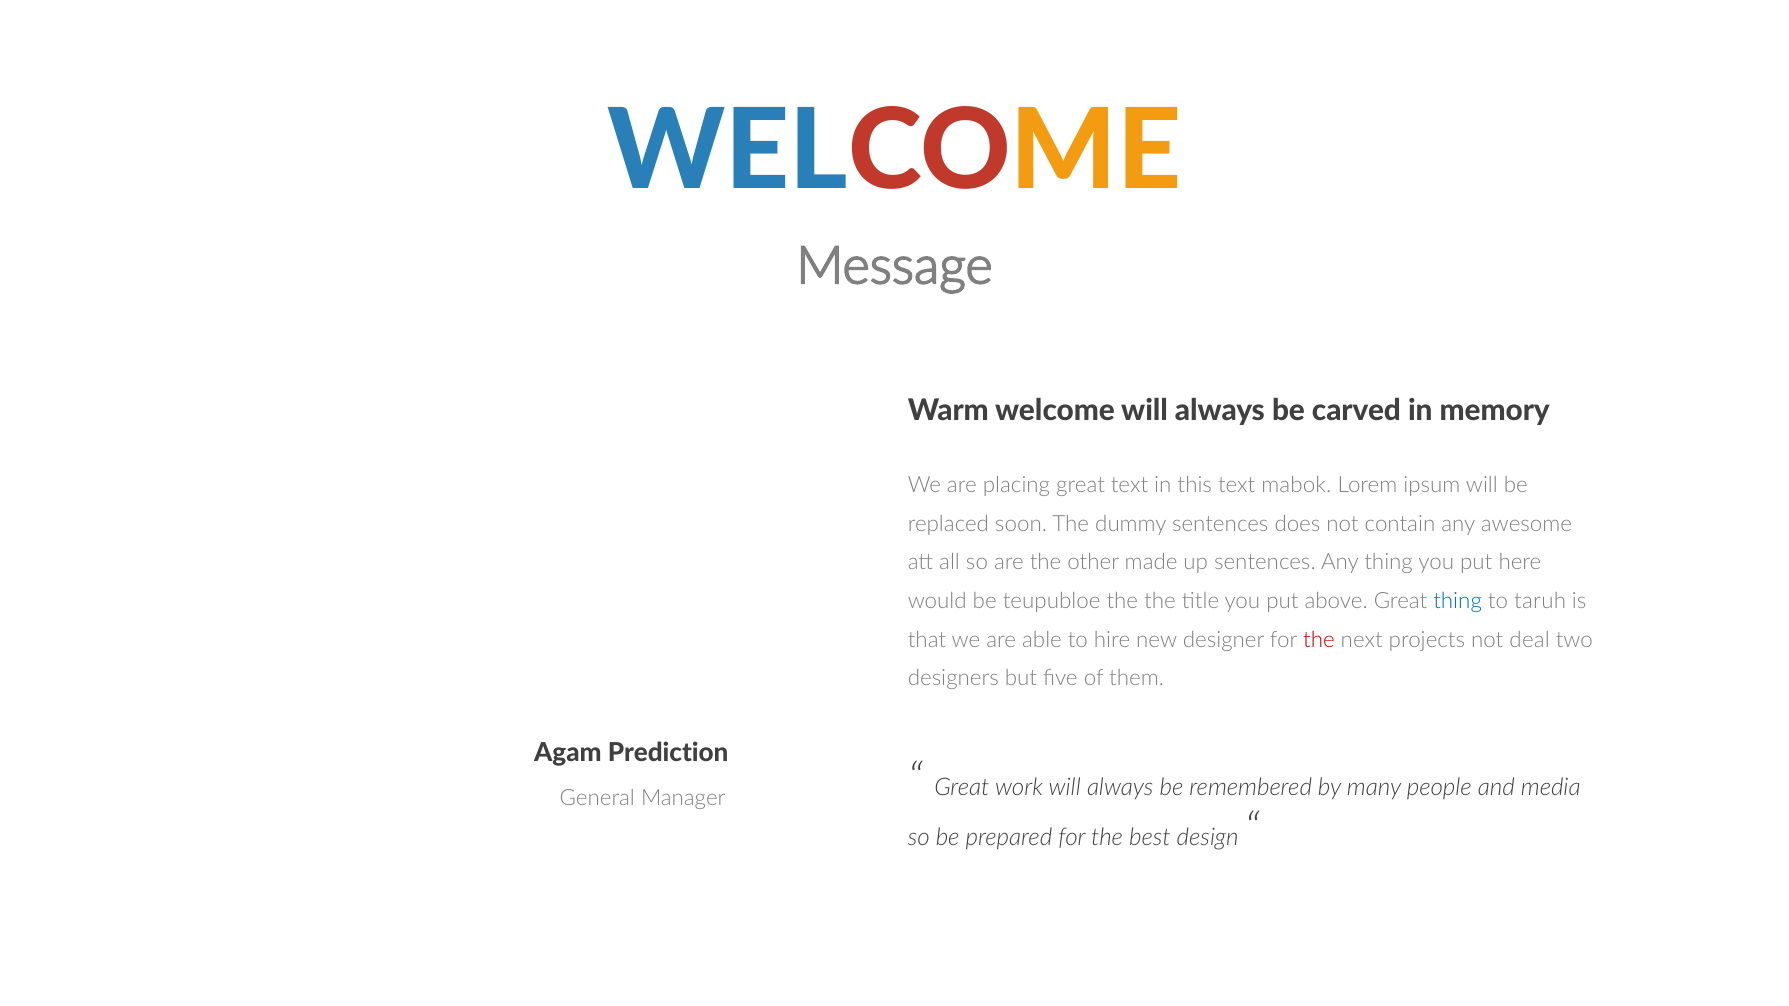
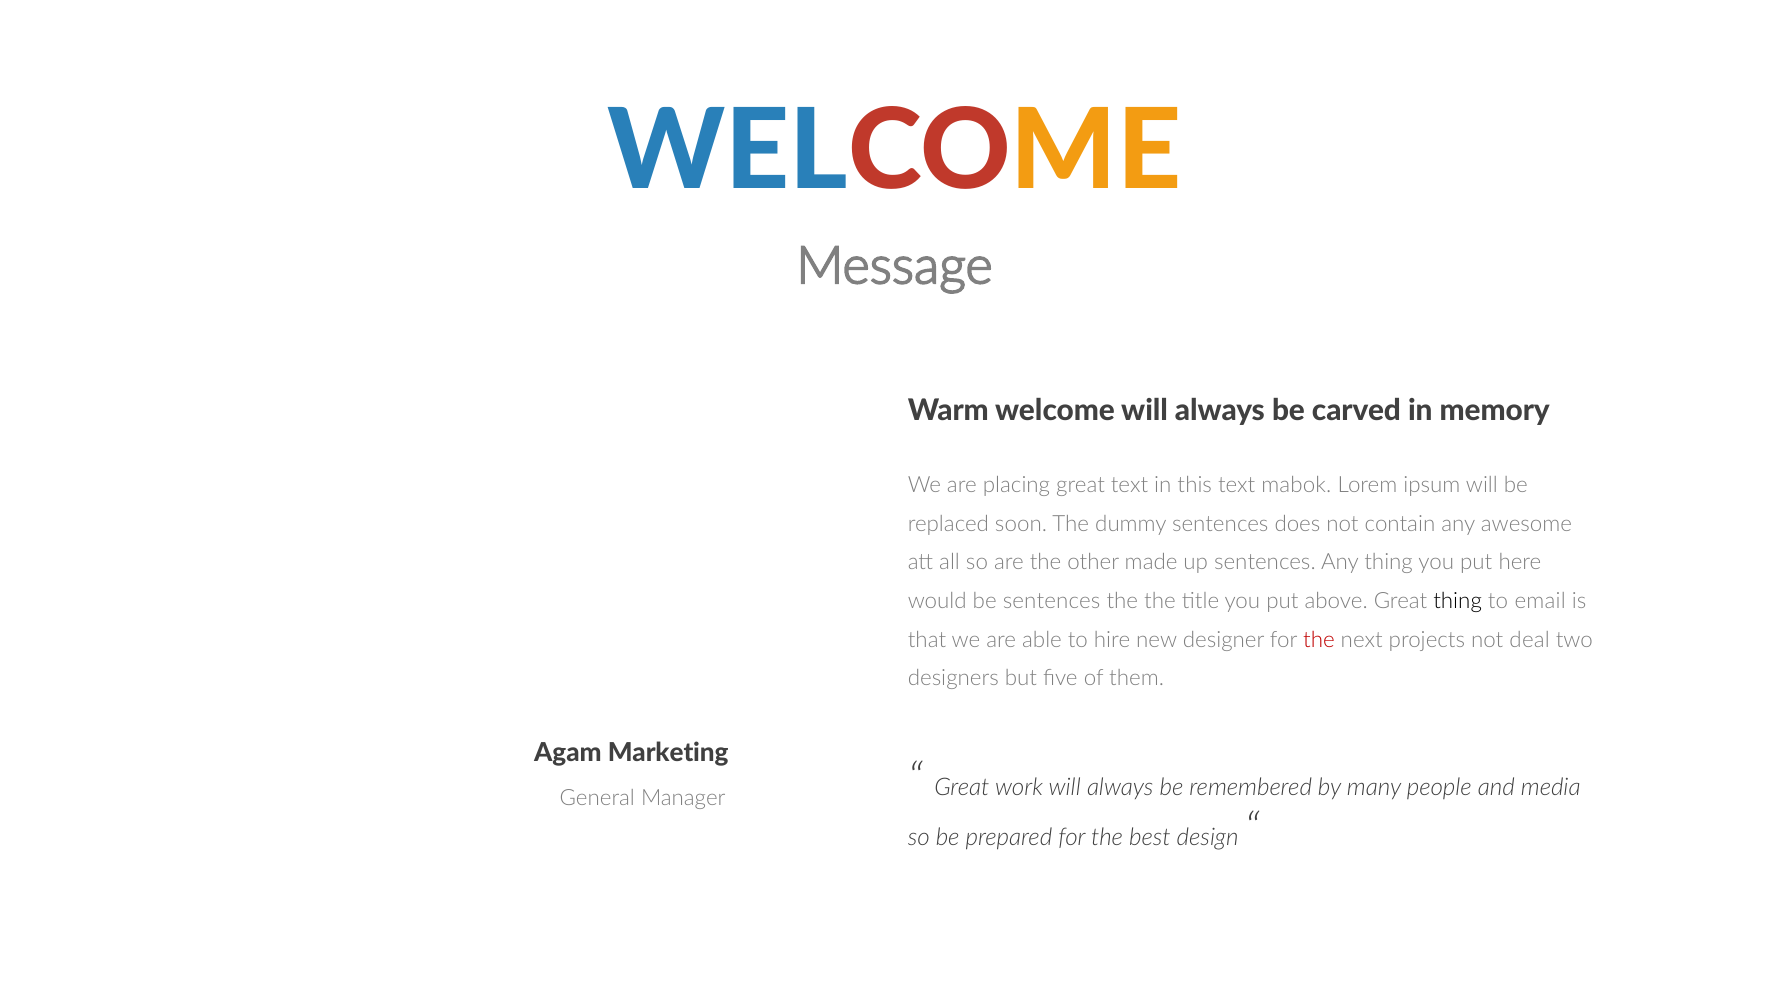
be teupubloe: teupubloe -> sentences
thing at (1458, 601) colour: blue -> black
taruh: taruh -> email
Prediction: Prediction -> Marketing
